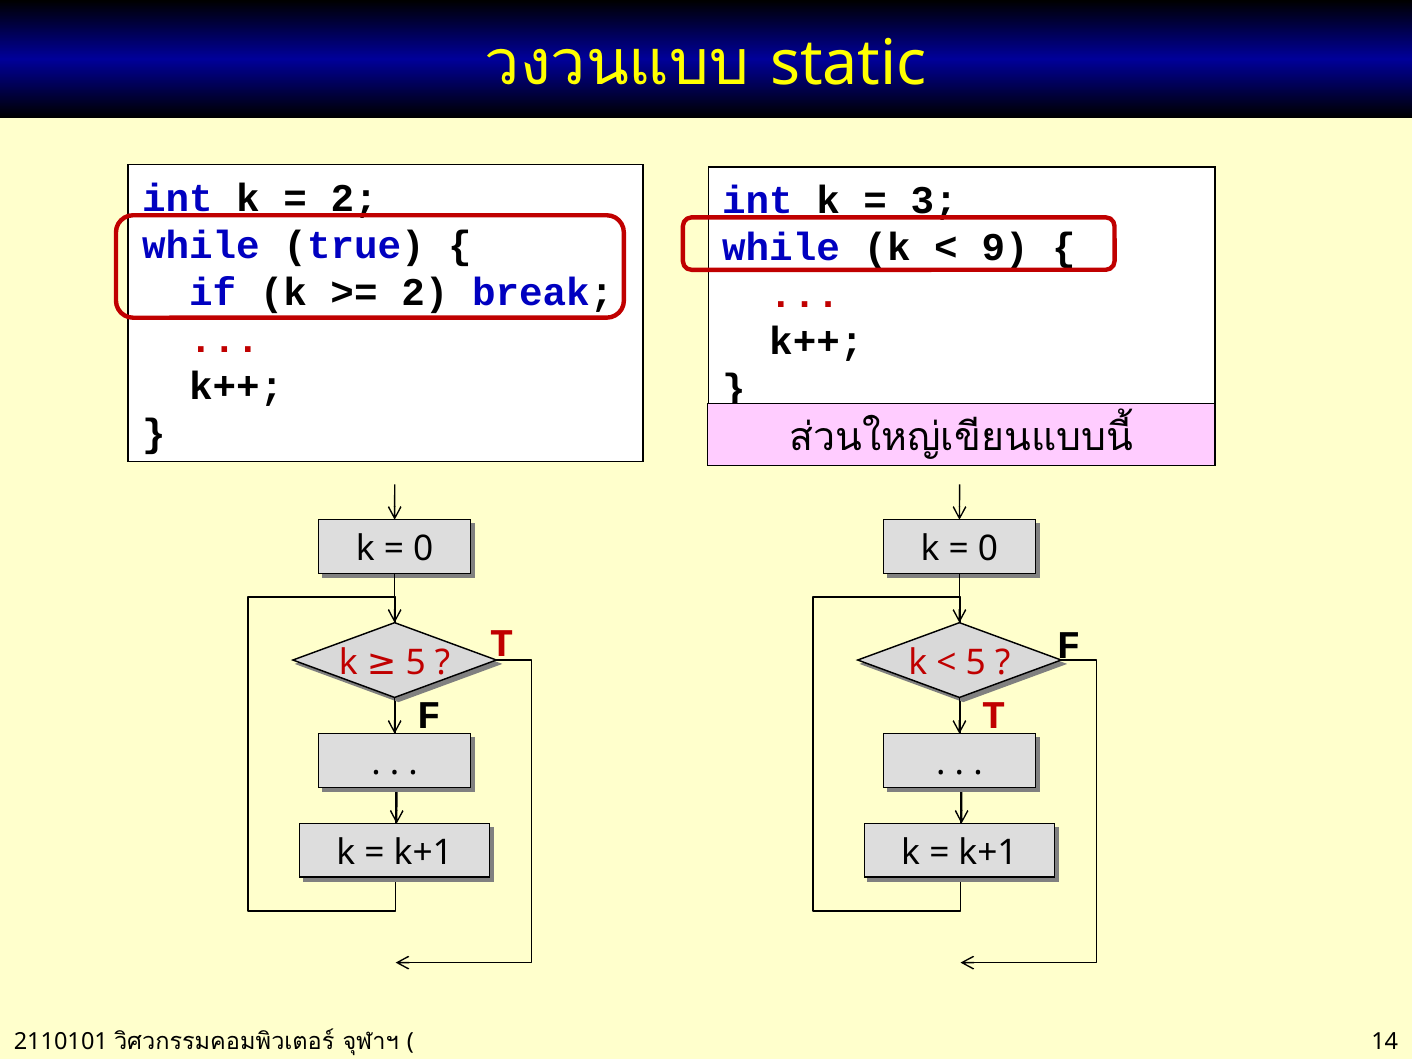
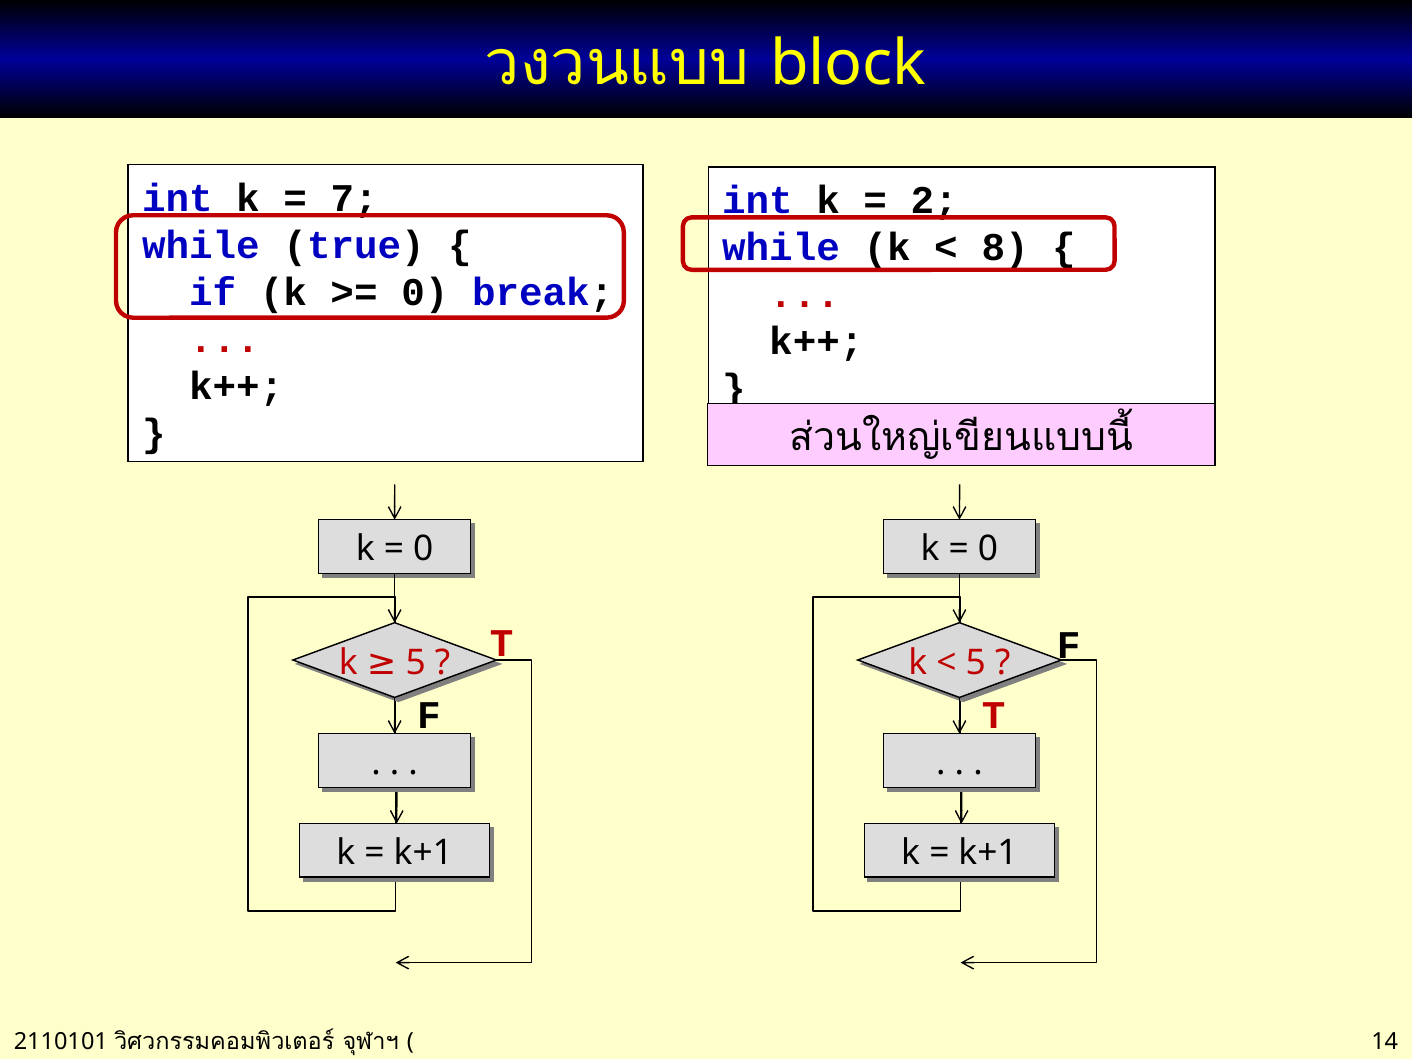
static: static -> block
2 at (354, 198): 2 -> 7
3: 3 -> 2
9: 9 -> 8
2 at (425, 292): 2 -> 0
